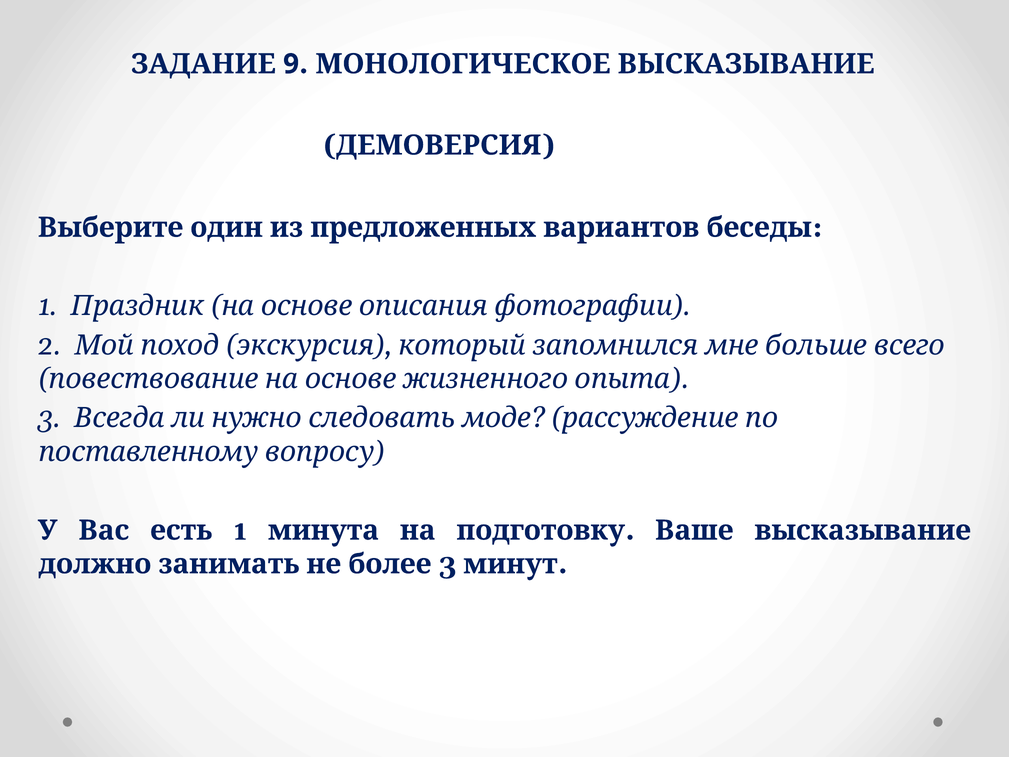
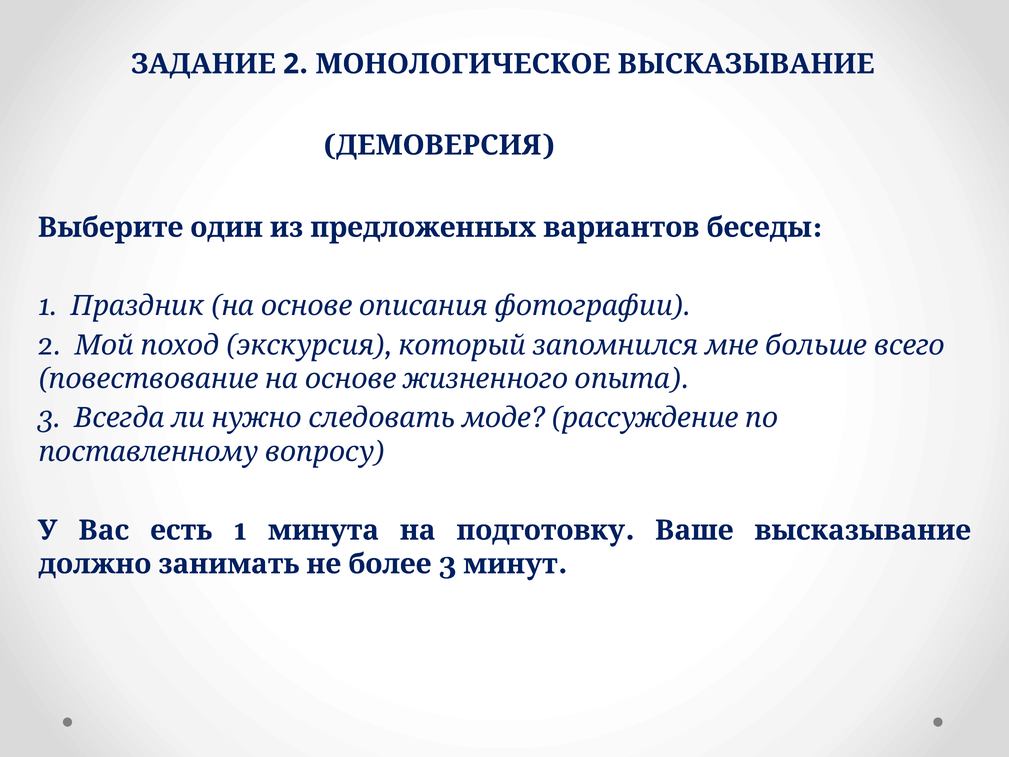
ЗАДАНИЕ 9: 9 -> 2
